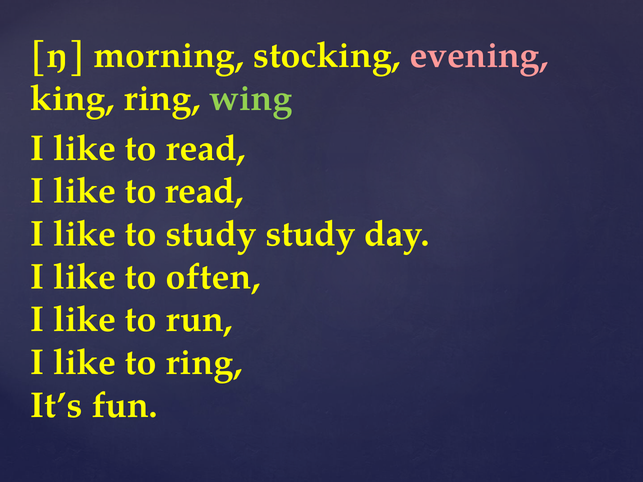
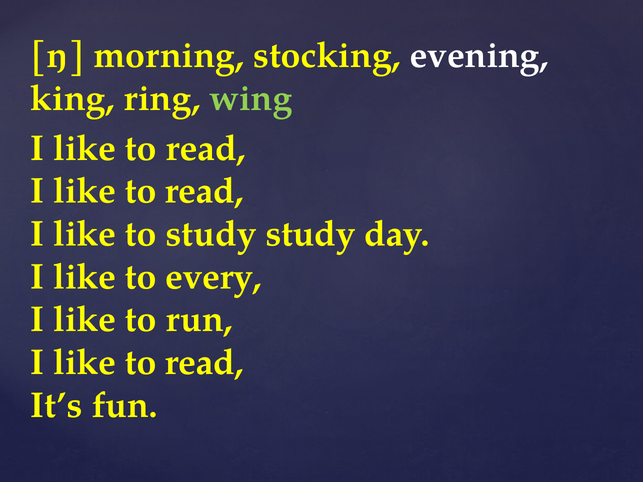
evening colour: pink -> white
often: often -> every
ring at (204, 363): ring -> read
